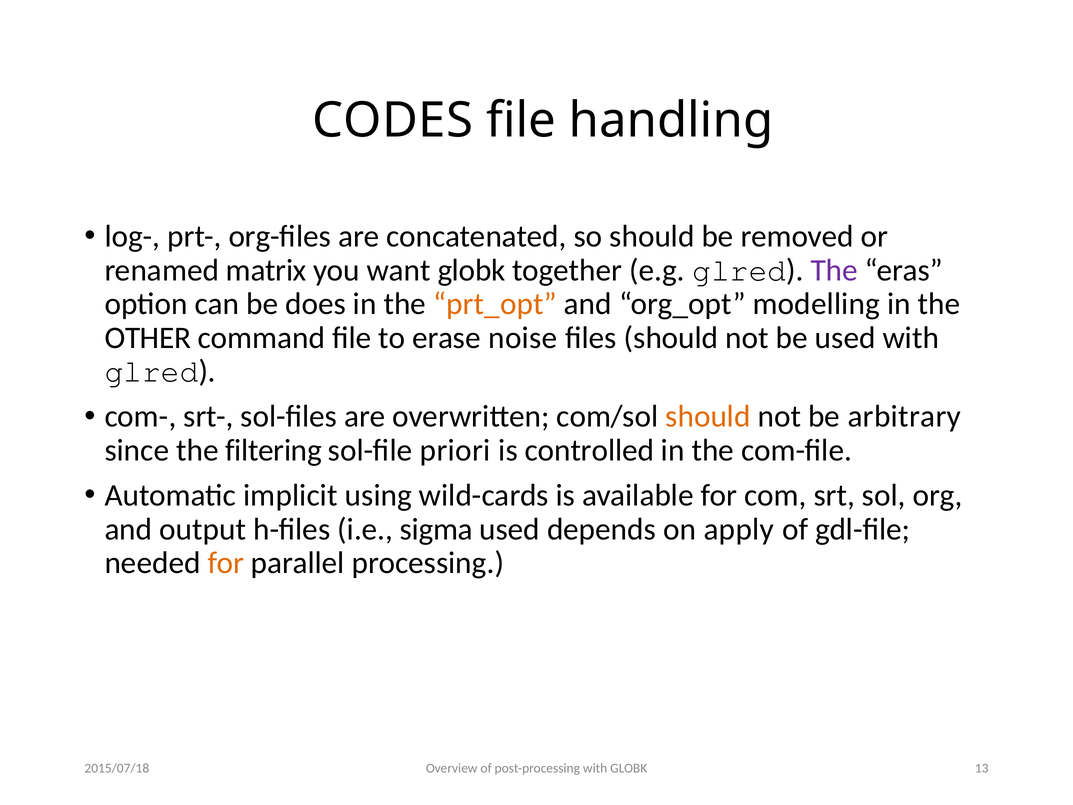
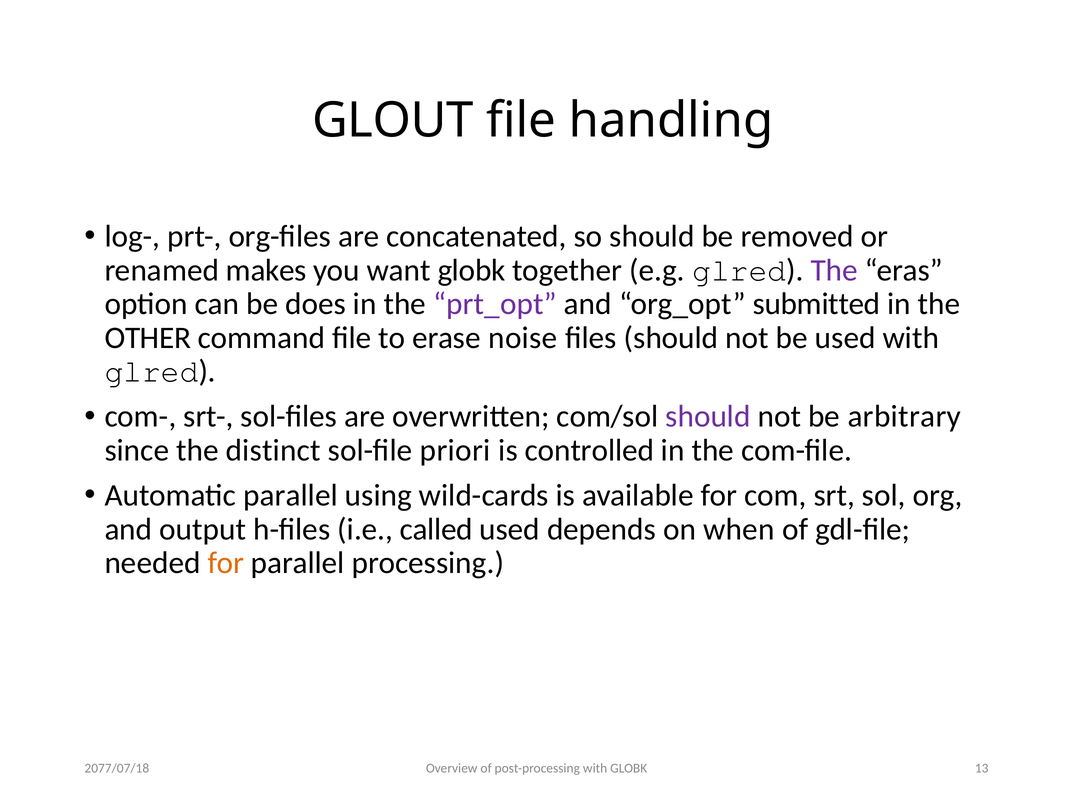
CODES: CODES -> GLOUT
matrix: matrix -> makes
prt_opt colour: orange -> purple
modelling: modelling -> submitted
should at (708, 416) colour: orange -> purple
filtering: filtering -> distinct
Automatic implicit: implicit -> parallel
sigma: sigma -> called
apply: apply -> when
2015/07/18: 2015/07/18 -> 2077/07/18
